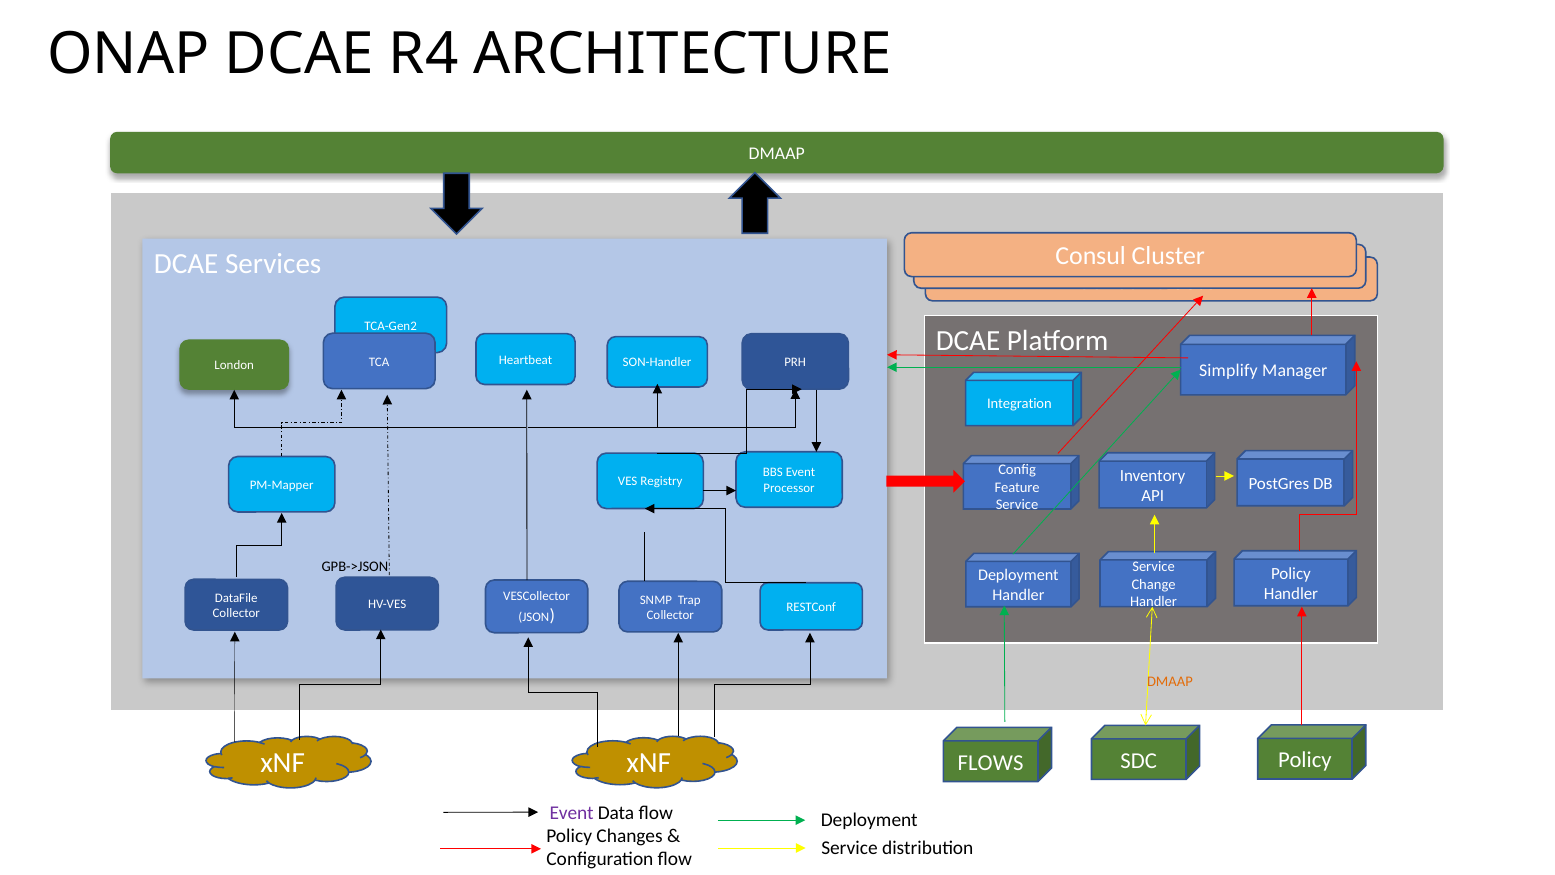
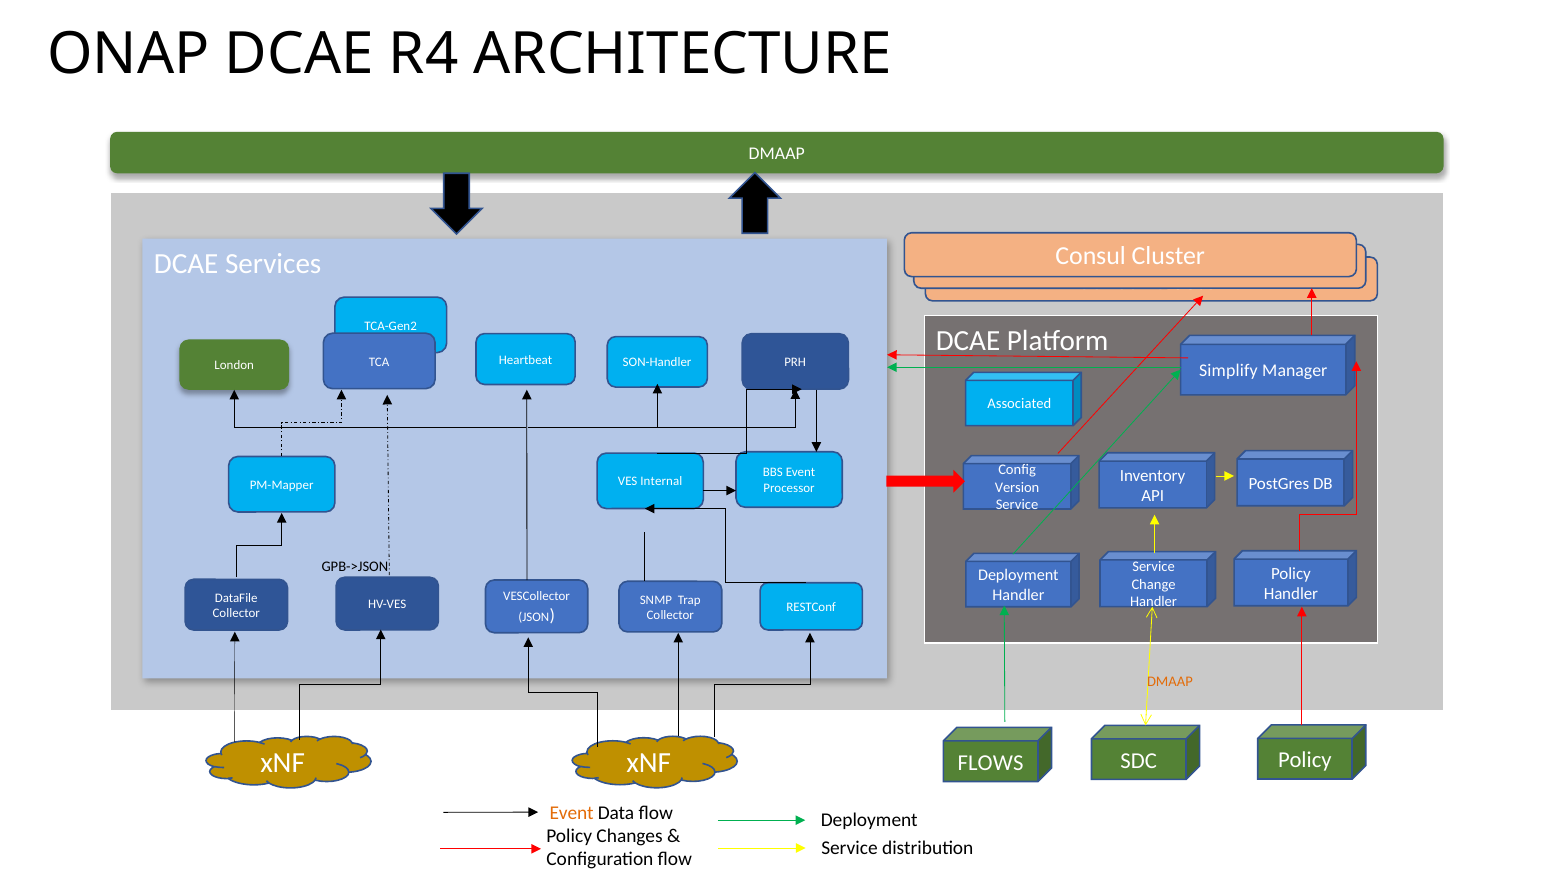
Integration: Integration -> Associated
Registry: Registry -> Internal
Feature: Feature -> Version
Event at (572, 813) colour: purple -> orange
